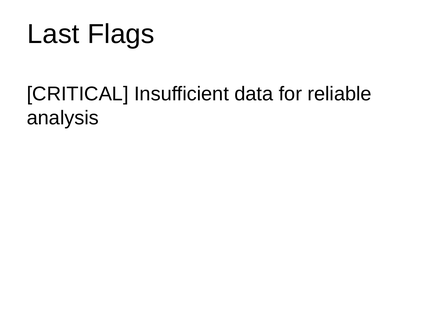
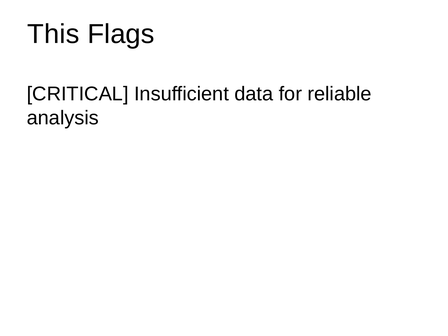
Last: Last -> This
